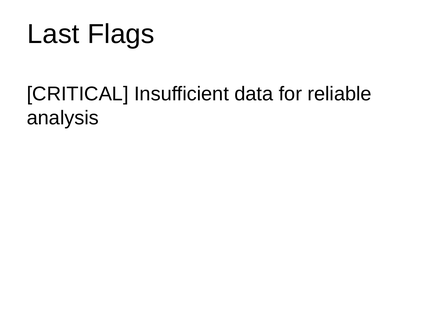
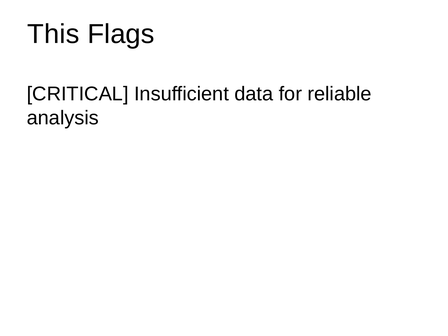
Last: Last -> This
